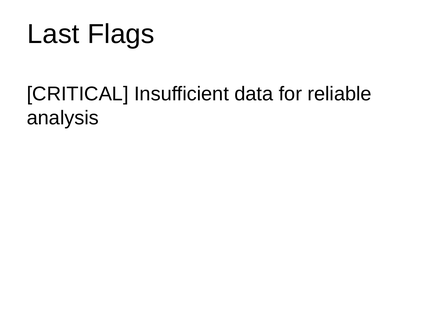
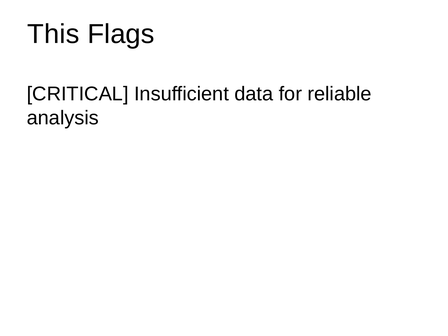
Last: Last -> This
